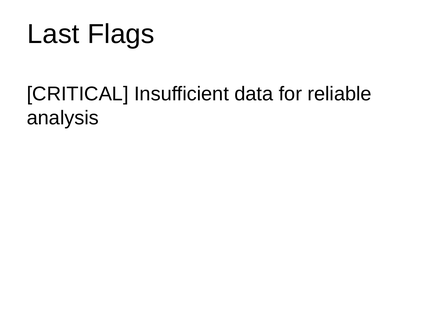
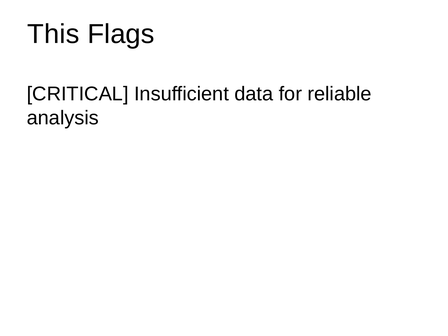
Last: Last -> This
